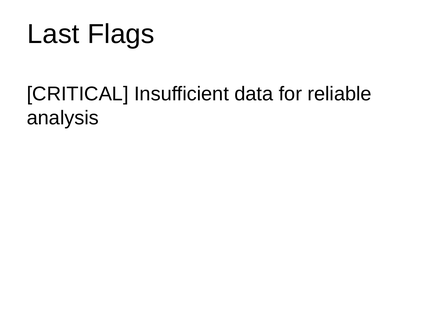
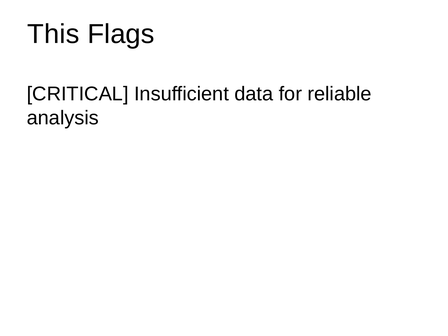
Last: Last -> This
